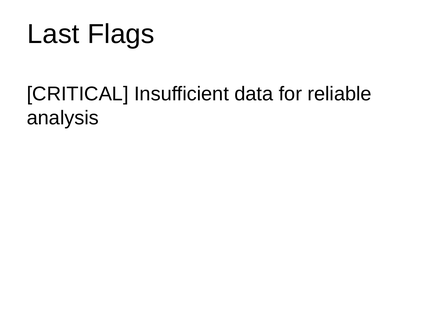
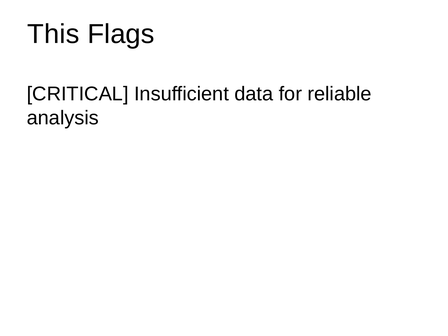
Last: Last -> This
